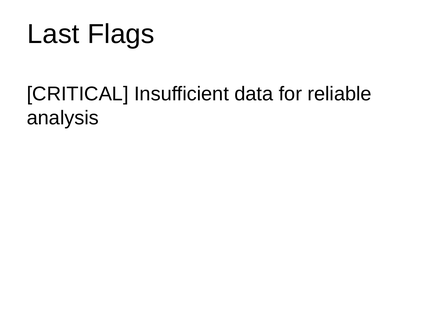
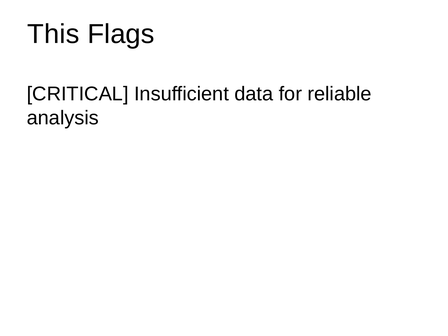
Last: Last -> This
